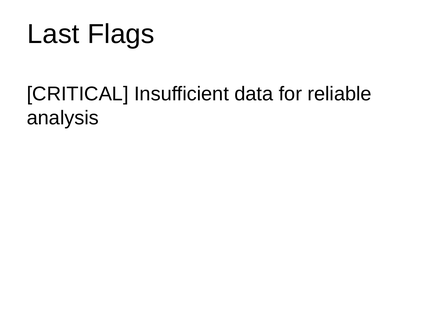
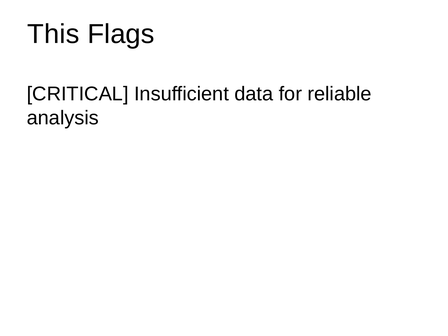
Last: Last -> This
